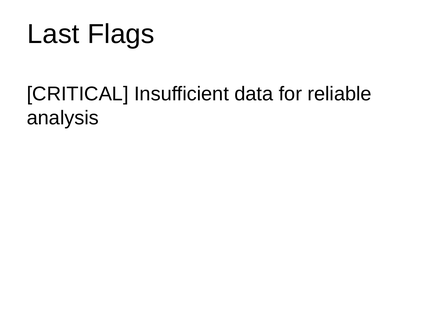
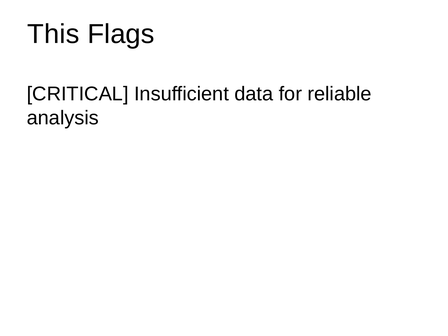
Last: Last -> This
